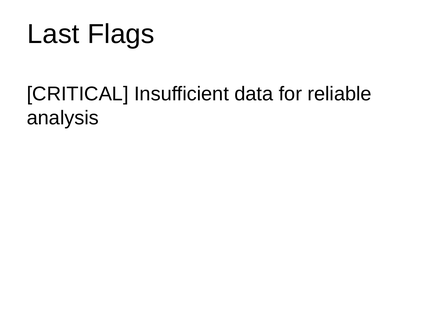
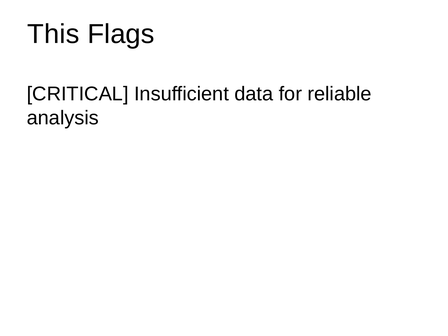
Last: Last -> This
